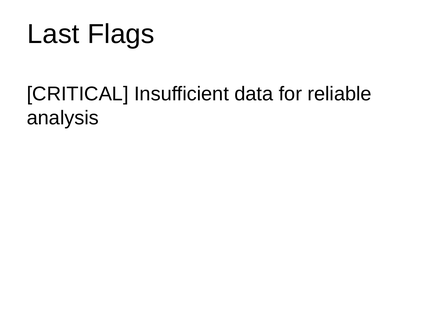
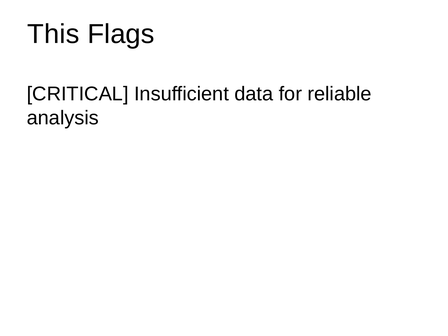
Last: Last -> This
